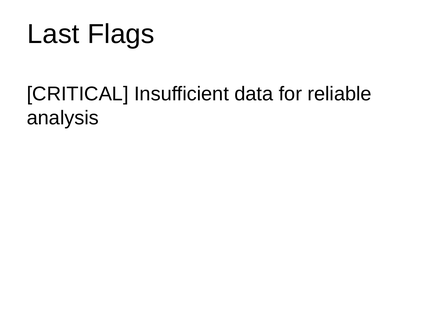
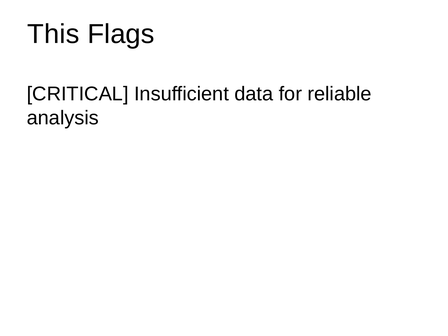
Last: Last -> This
